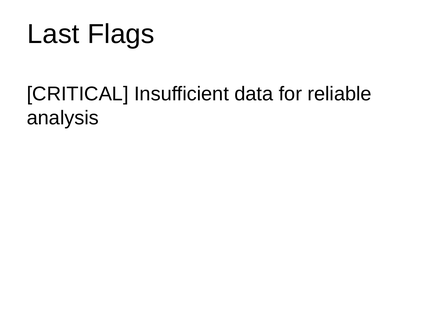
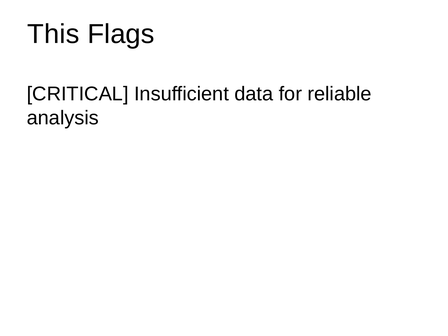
Last: Last -> This
